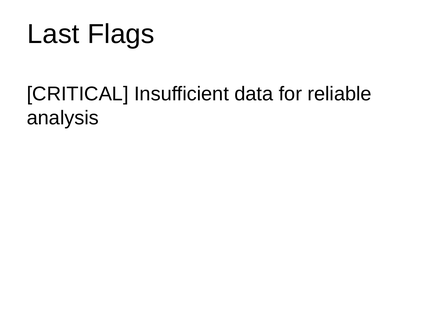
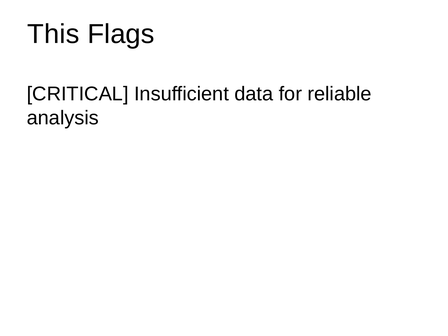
Last: Last -> This
